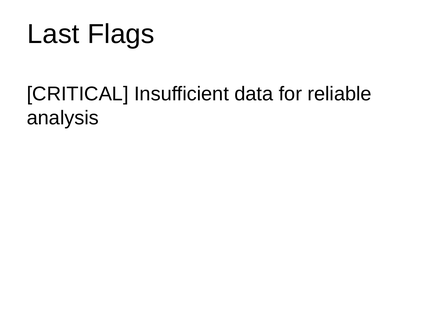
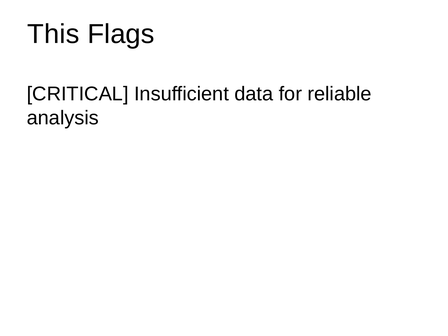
Last: Last -> This
